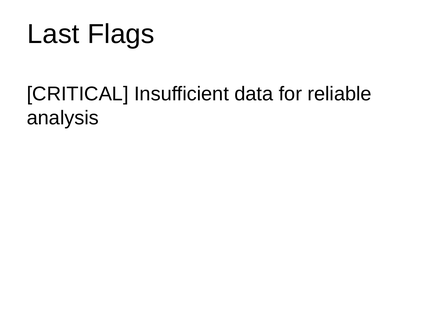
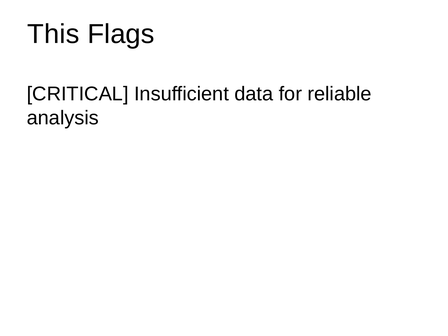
Last: Last -> This
